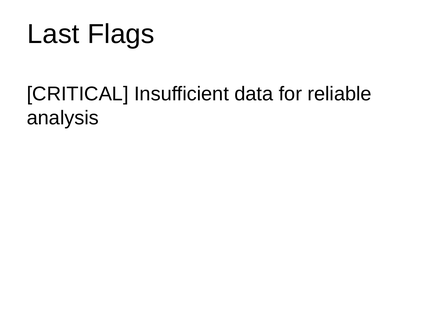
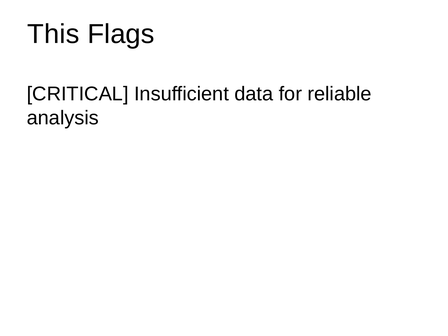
Last: Last -> This
